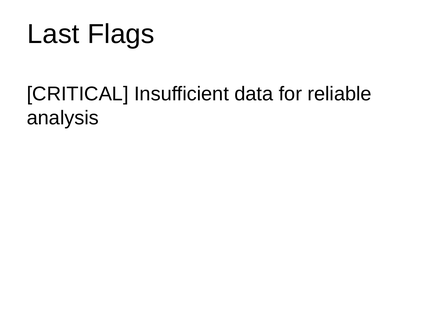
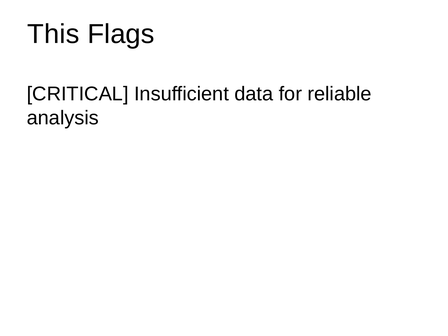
Last: Last -> This
